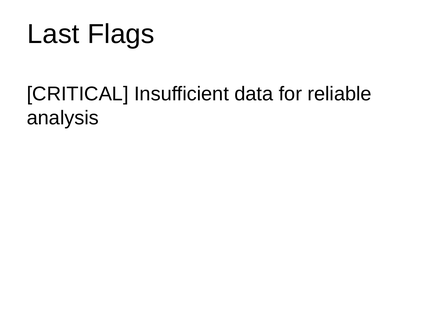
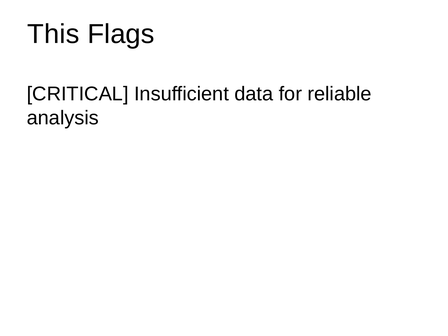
Last: Last -> This
